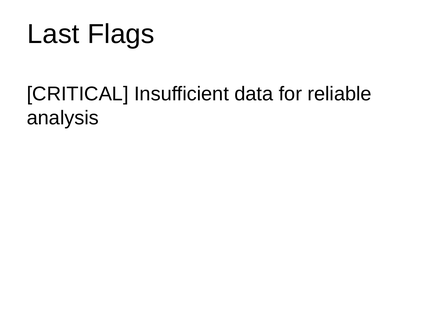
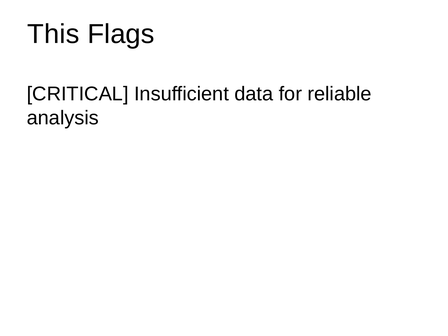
Last: Last -> This
